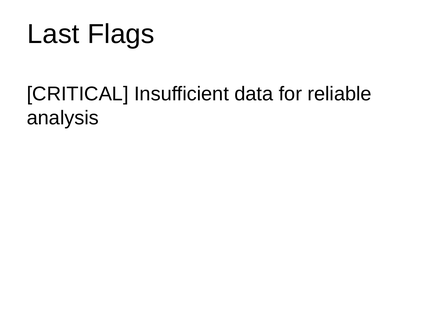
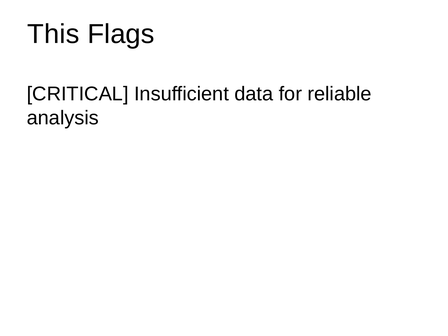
Last: Last -> This
